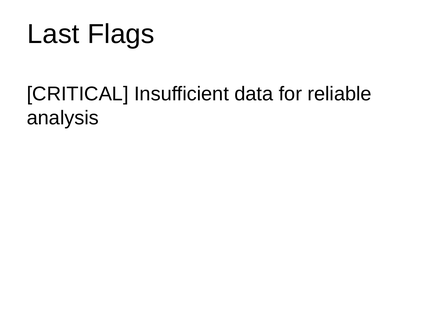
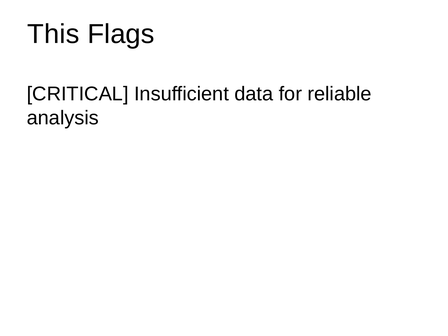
Last: Last -> This
